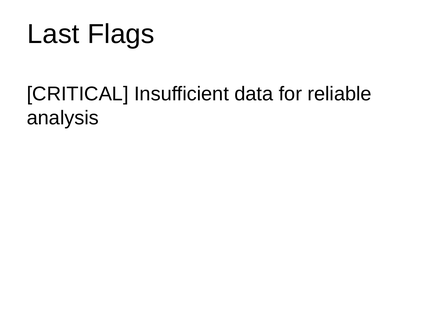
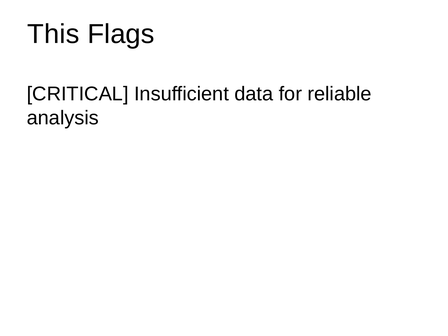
Last: Last -> This
